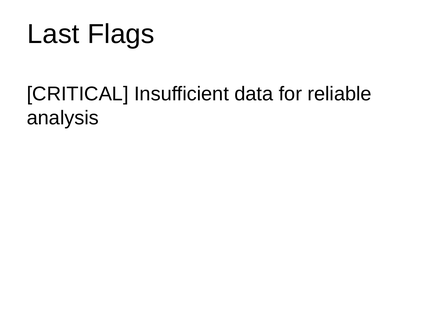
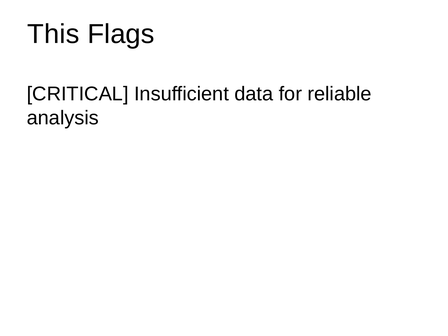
Last: Last -> This
